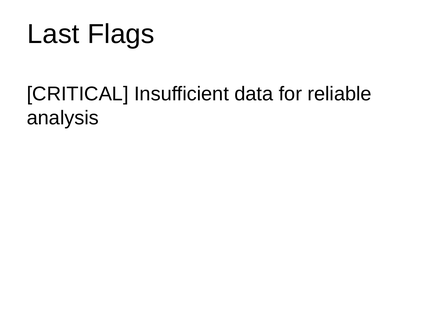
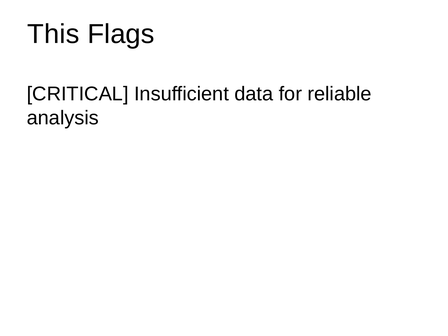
Last: Last -> This
